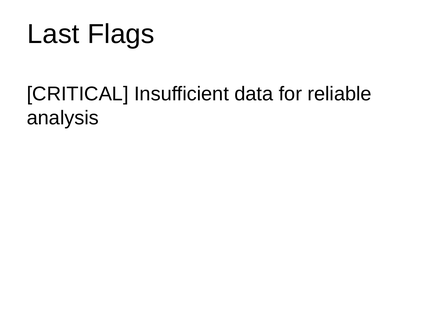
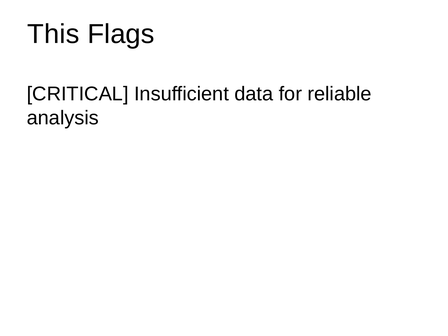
Last: Last -> This
